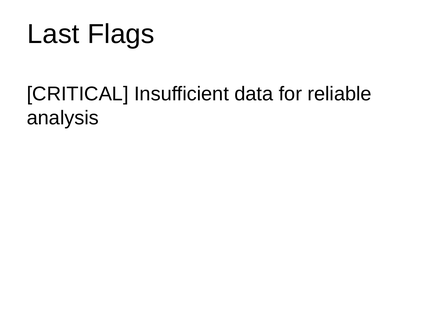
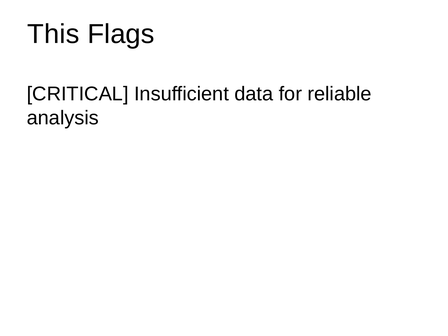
Last: Last -> This
